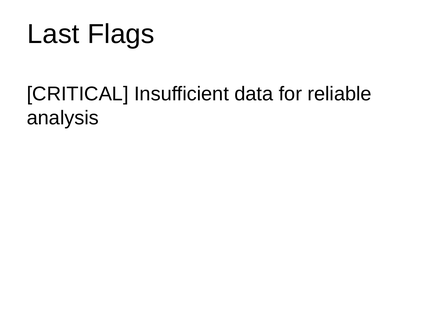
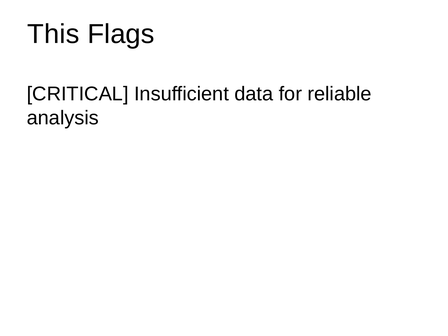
Last: Last -> This
